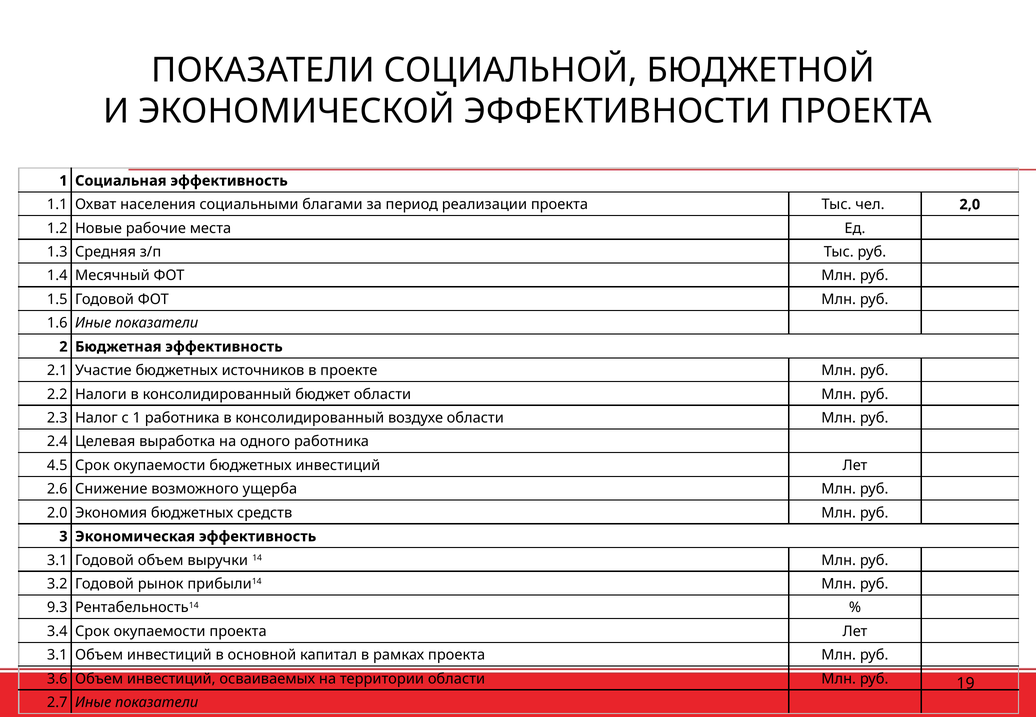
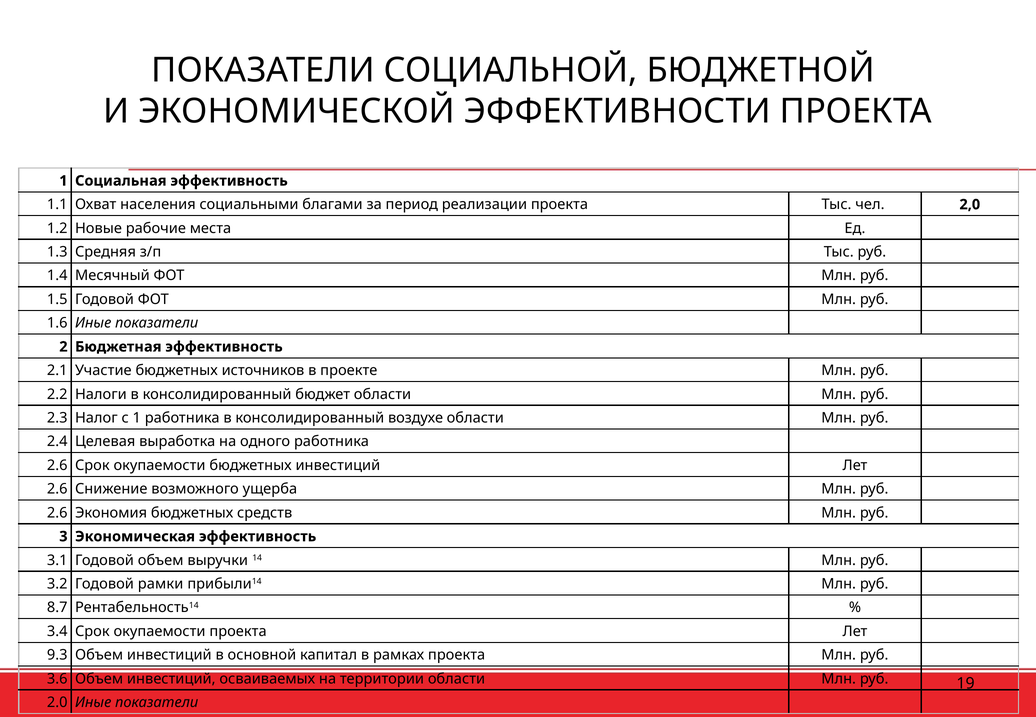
4.5 at (57, 465): 4.5 -> 2.6
2.0 at (57, 513): 2.0 -> 2.6
рынок: рынок -> рамки
9.3: 9.3 -> 8.7
3.1 at (57, 655): 3.1 -> 9.3
2.7: 2.7 -> 2.0
